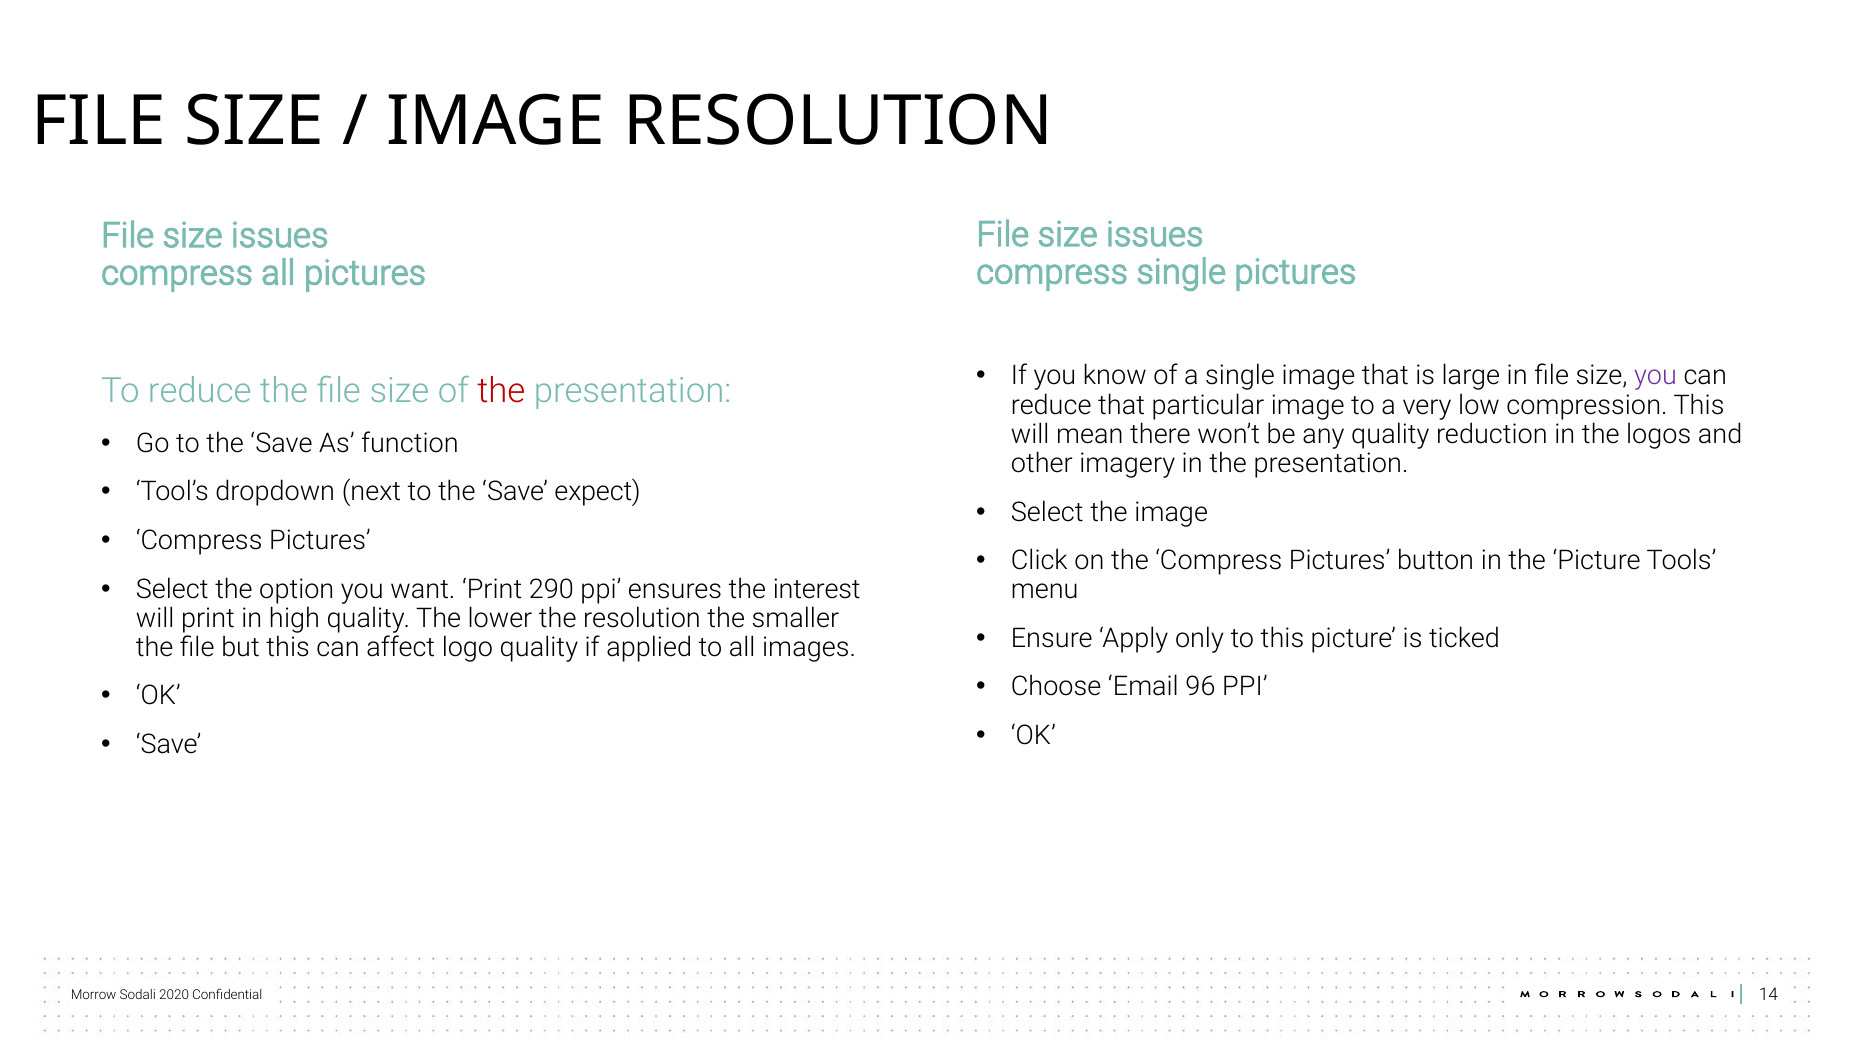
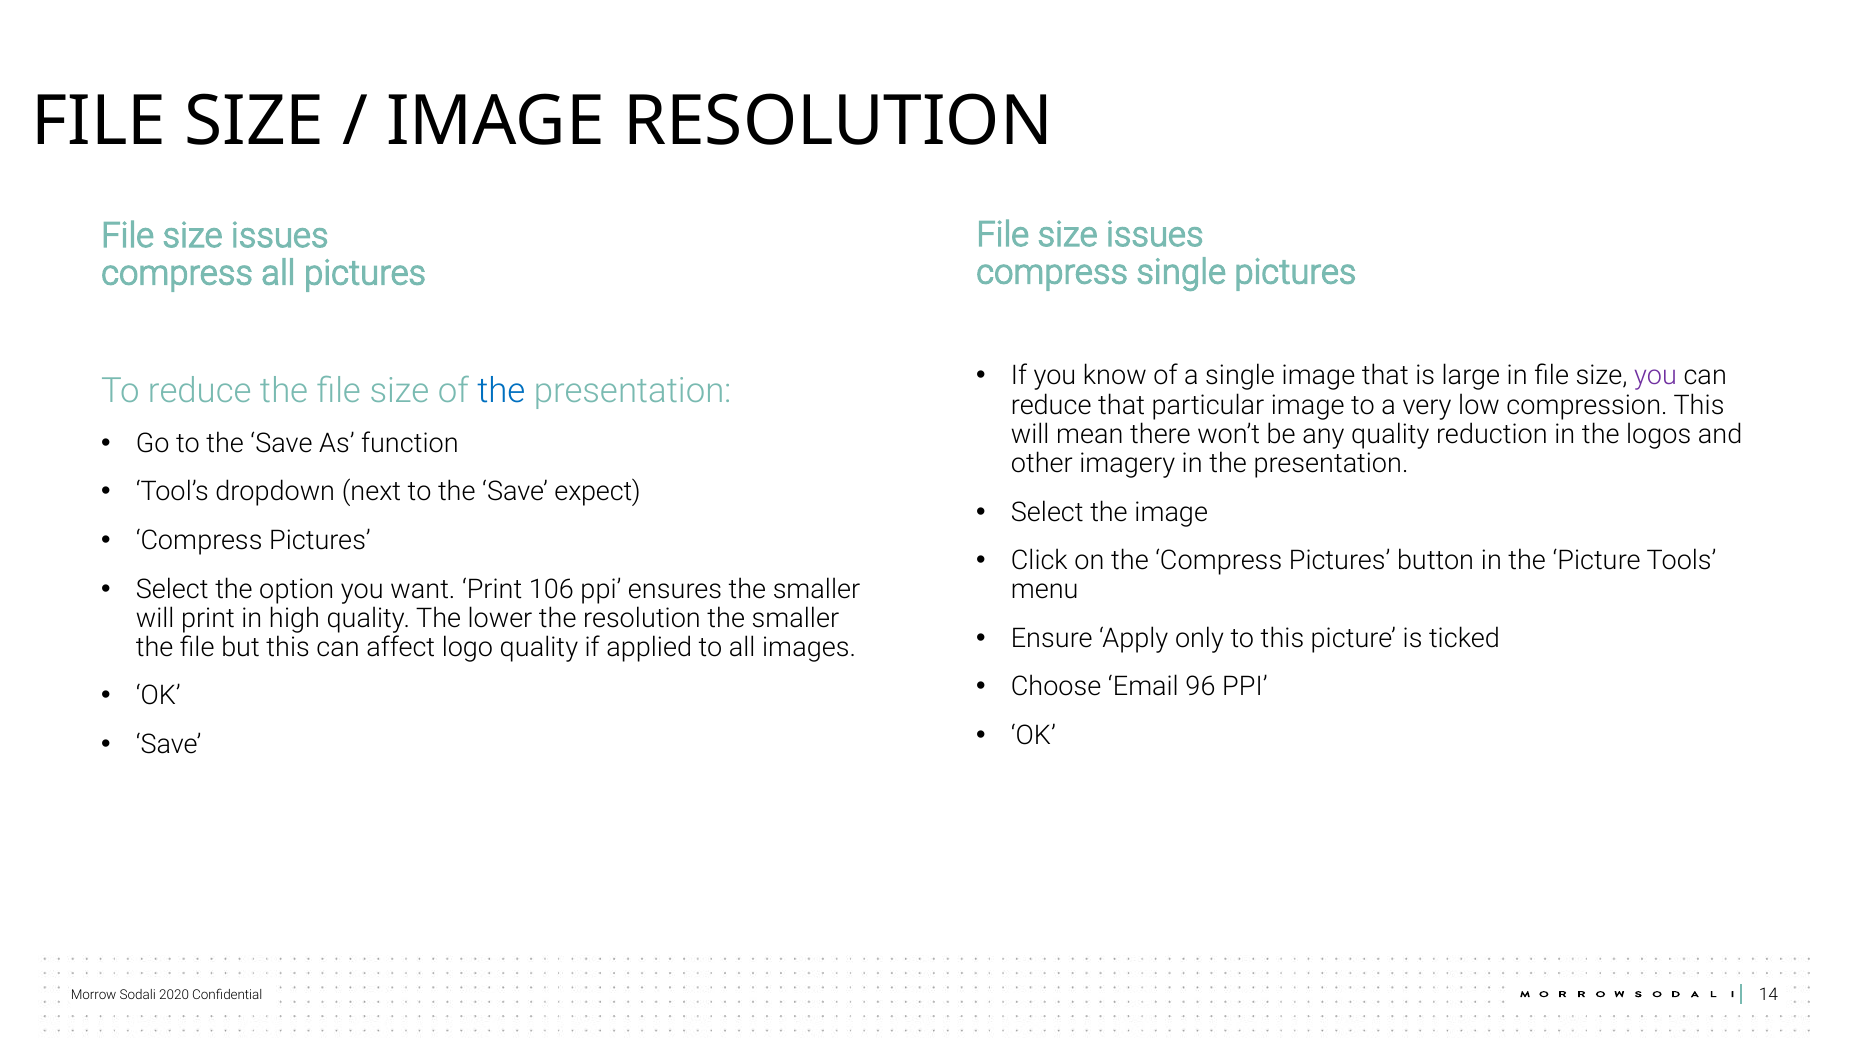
the at (501, 391) colour: red -> blue
290: 290 -> 106
ensures the interest: interest -> smaller
